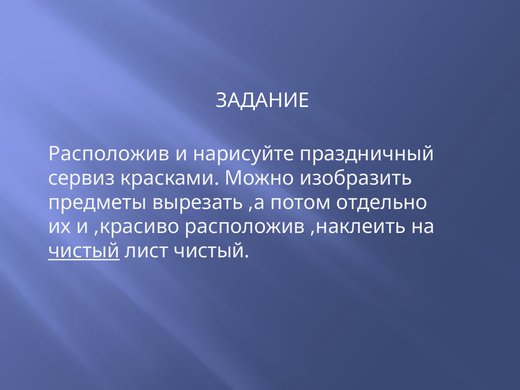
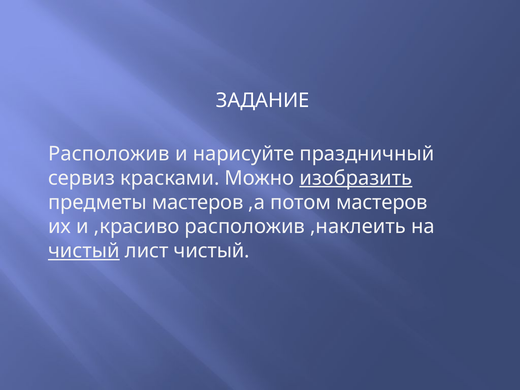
изобразить underline: none -> present
предметы вырезать: вырезать -> мастеров
потом отдельно: отдельно -> мастеров
